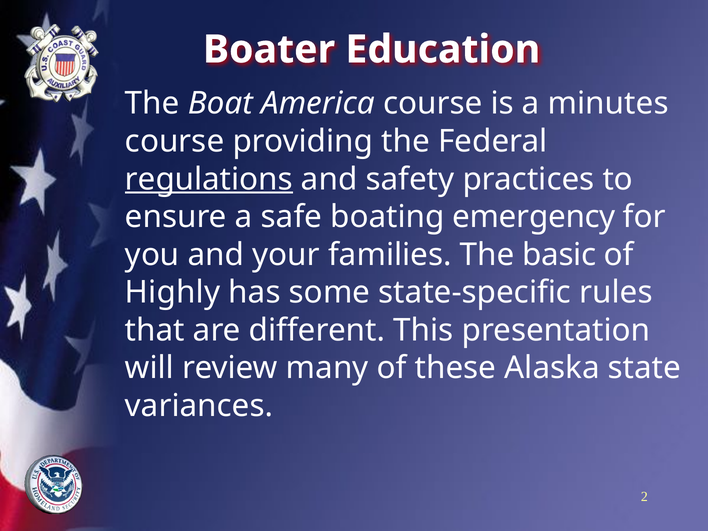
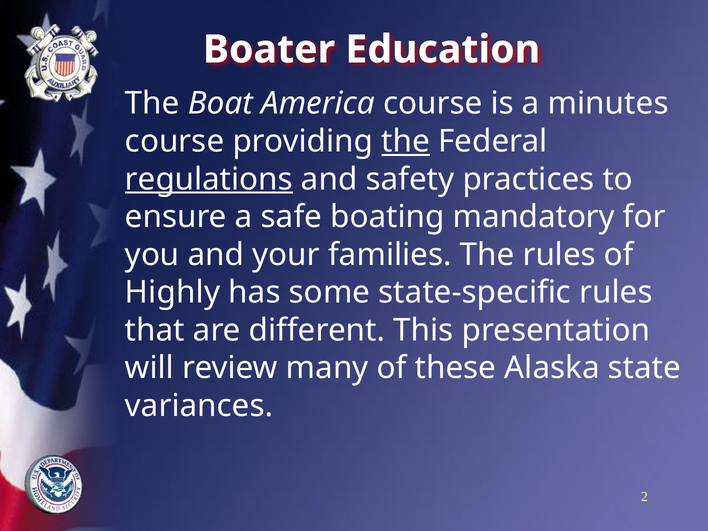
the at (406, 141) underline: none -> present
emergency: emergency -> mandatory
The basic: basic -> rules
